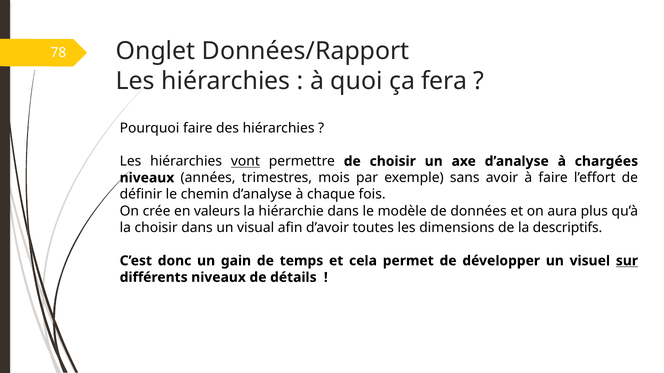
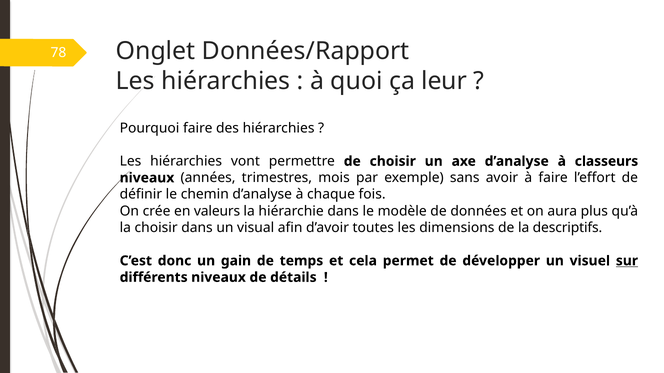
fera: fera -> leur
vont underline: present -> none
chargées: chargées -> classeurs
